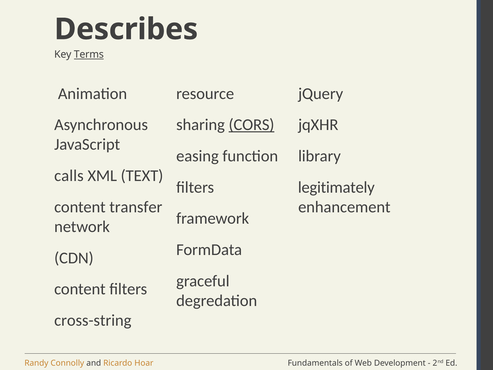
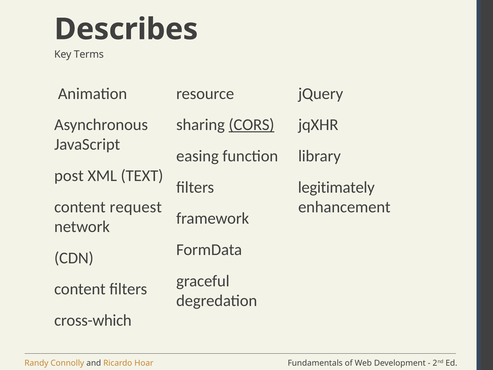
Terms underline: present -> none
calls: calls -> post
transfer: transfer -> request
cross-string: cross-string -> cross-which
